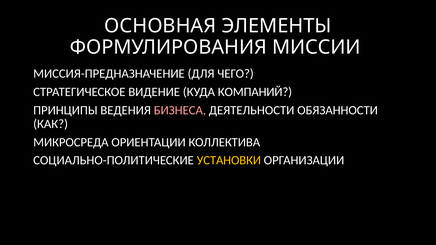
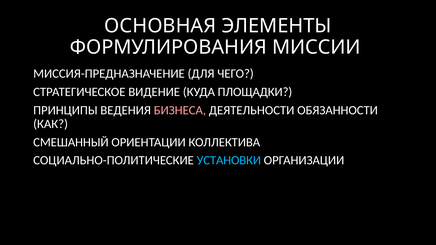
КОМПАНИЙ: КОМПАНИЙ -> ПЛОЩАДКИ
МИКРОСРЕДА: МИКРОСРЕДА -> СМЕШАННЫЙ
УСТАНОВКИ colour: yellow -> light blue
